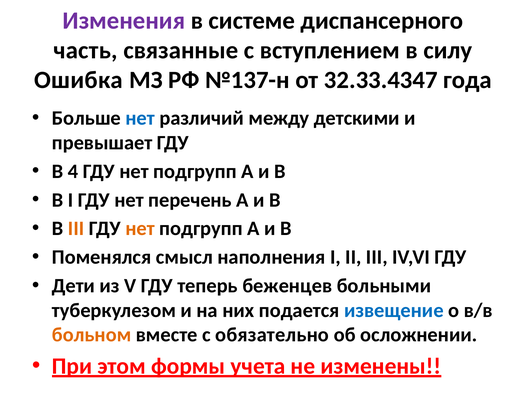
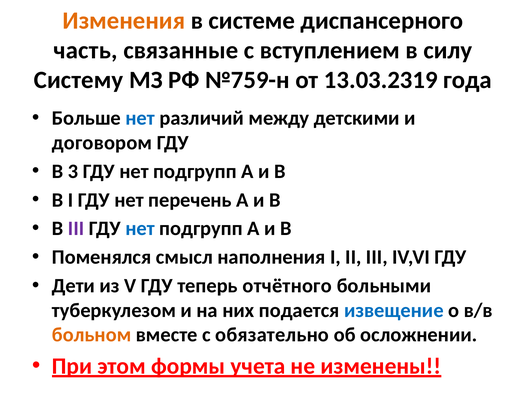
Изменения colour: purple -> orange
Ошибка: Ошибка -> Систему
№137-н: №137-н -> №759-н
32.33.4347: 32.33.4347 -> 13.03.2319
превышает: превышает -> договором
4: 4 -> 3
III at (76, 229) colour: orange -> purple
нет at (140, 229) colour: orange -> blue
беженцев: беженцев -> отчётного
